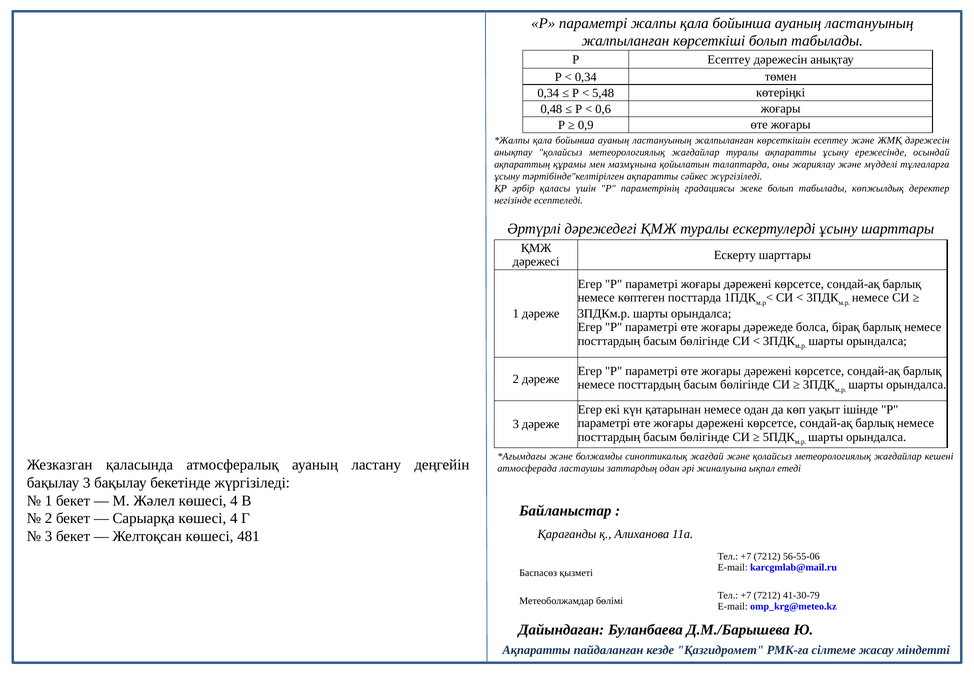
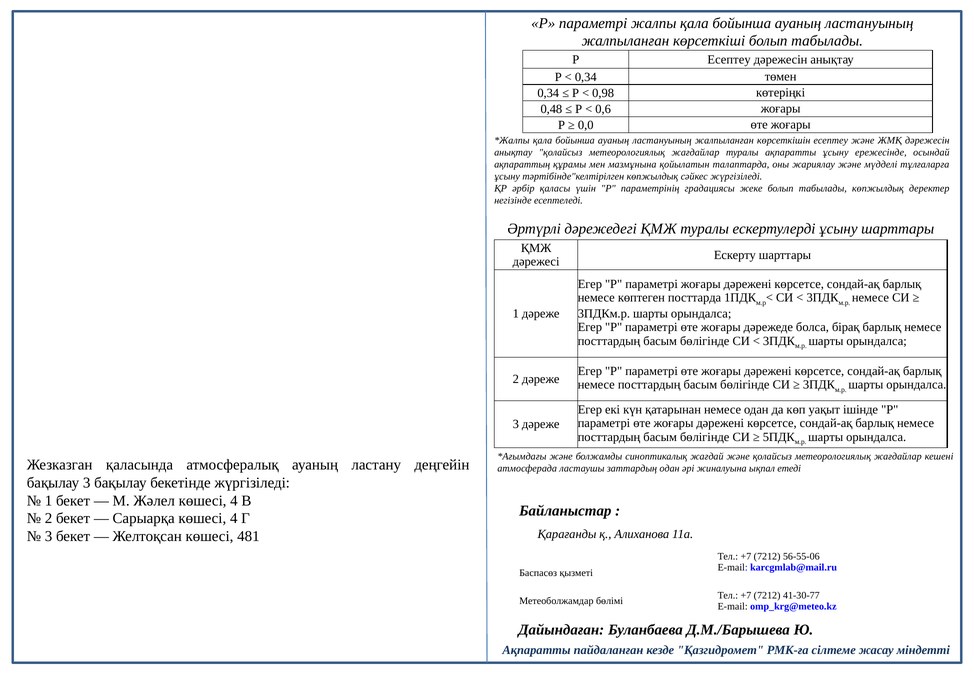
5,48: 5,48 -> 0,98
0,9: 0,9 -> 0,0
тәртібінде"келтірілген ақпаратты: ақпаратты -> көпжылдық
41-30-79: 41-30-79 -> 41-30-77
